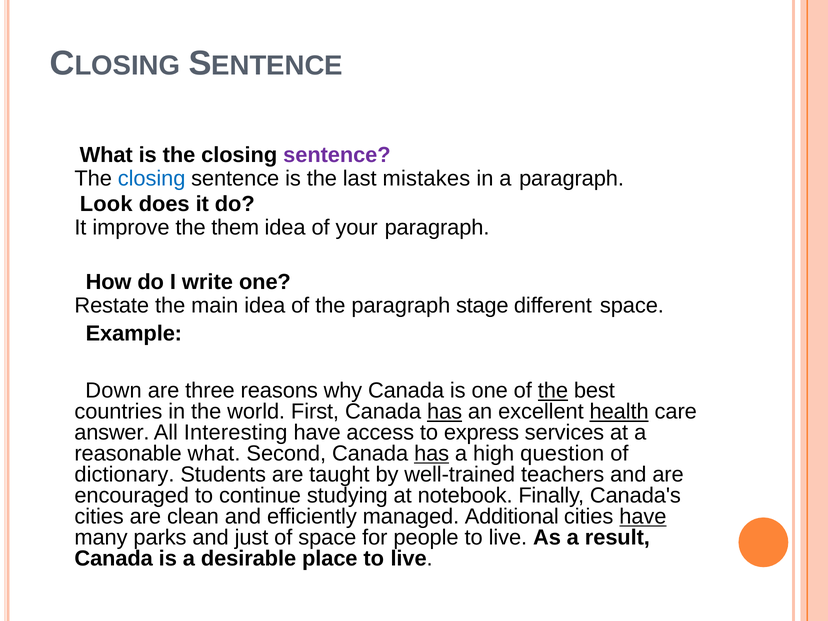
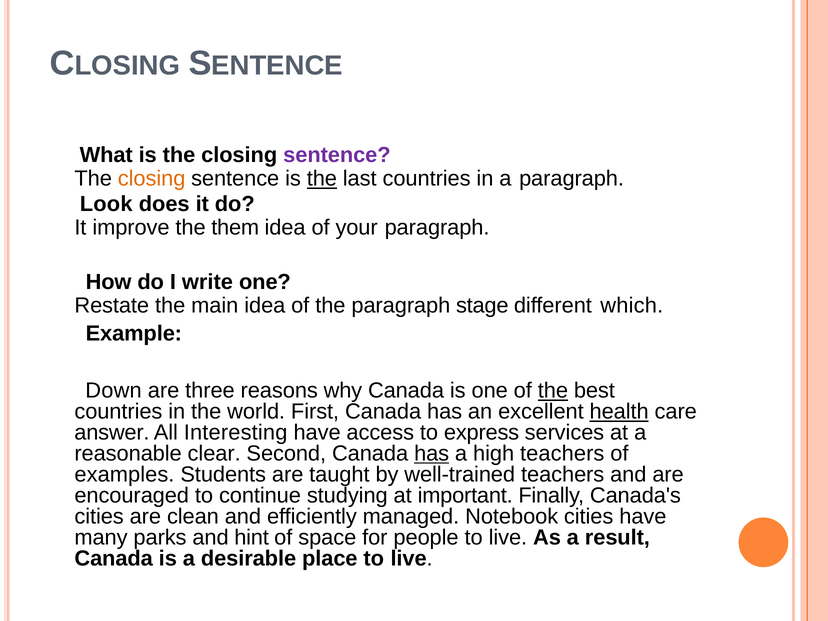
closing at (152, 179) colour: blue -> orange
the at (322, 179) underline: none -> present
last mistakes: mistakes -> countries
different space: space -> which
has at (445, 412) underline: present -> none
reasonable what: what -> clear
high question: question -> teachers
dictionary: dictionary -> examples
notebook: notebook -> important
Additional: Additional -> Notebook
have at (643, 517) underline: present -> none
just: just -> hint
